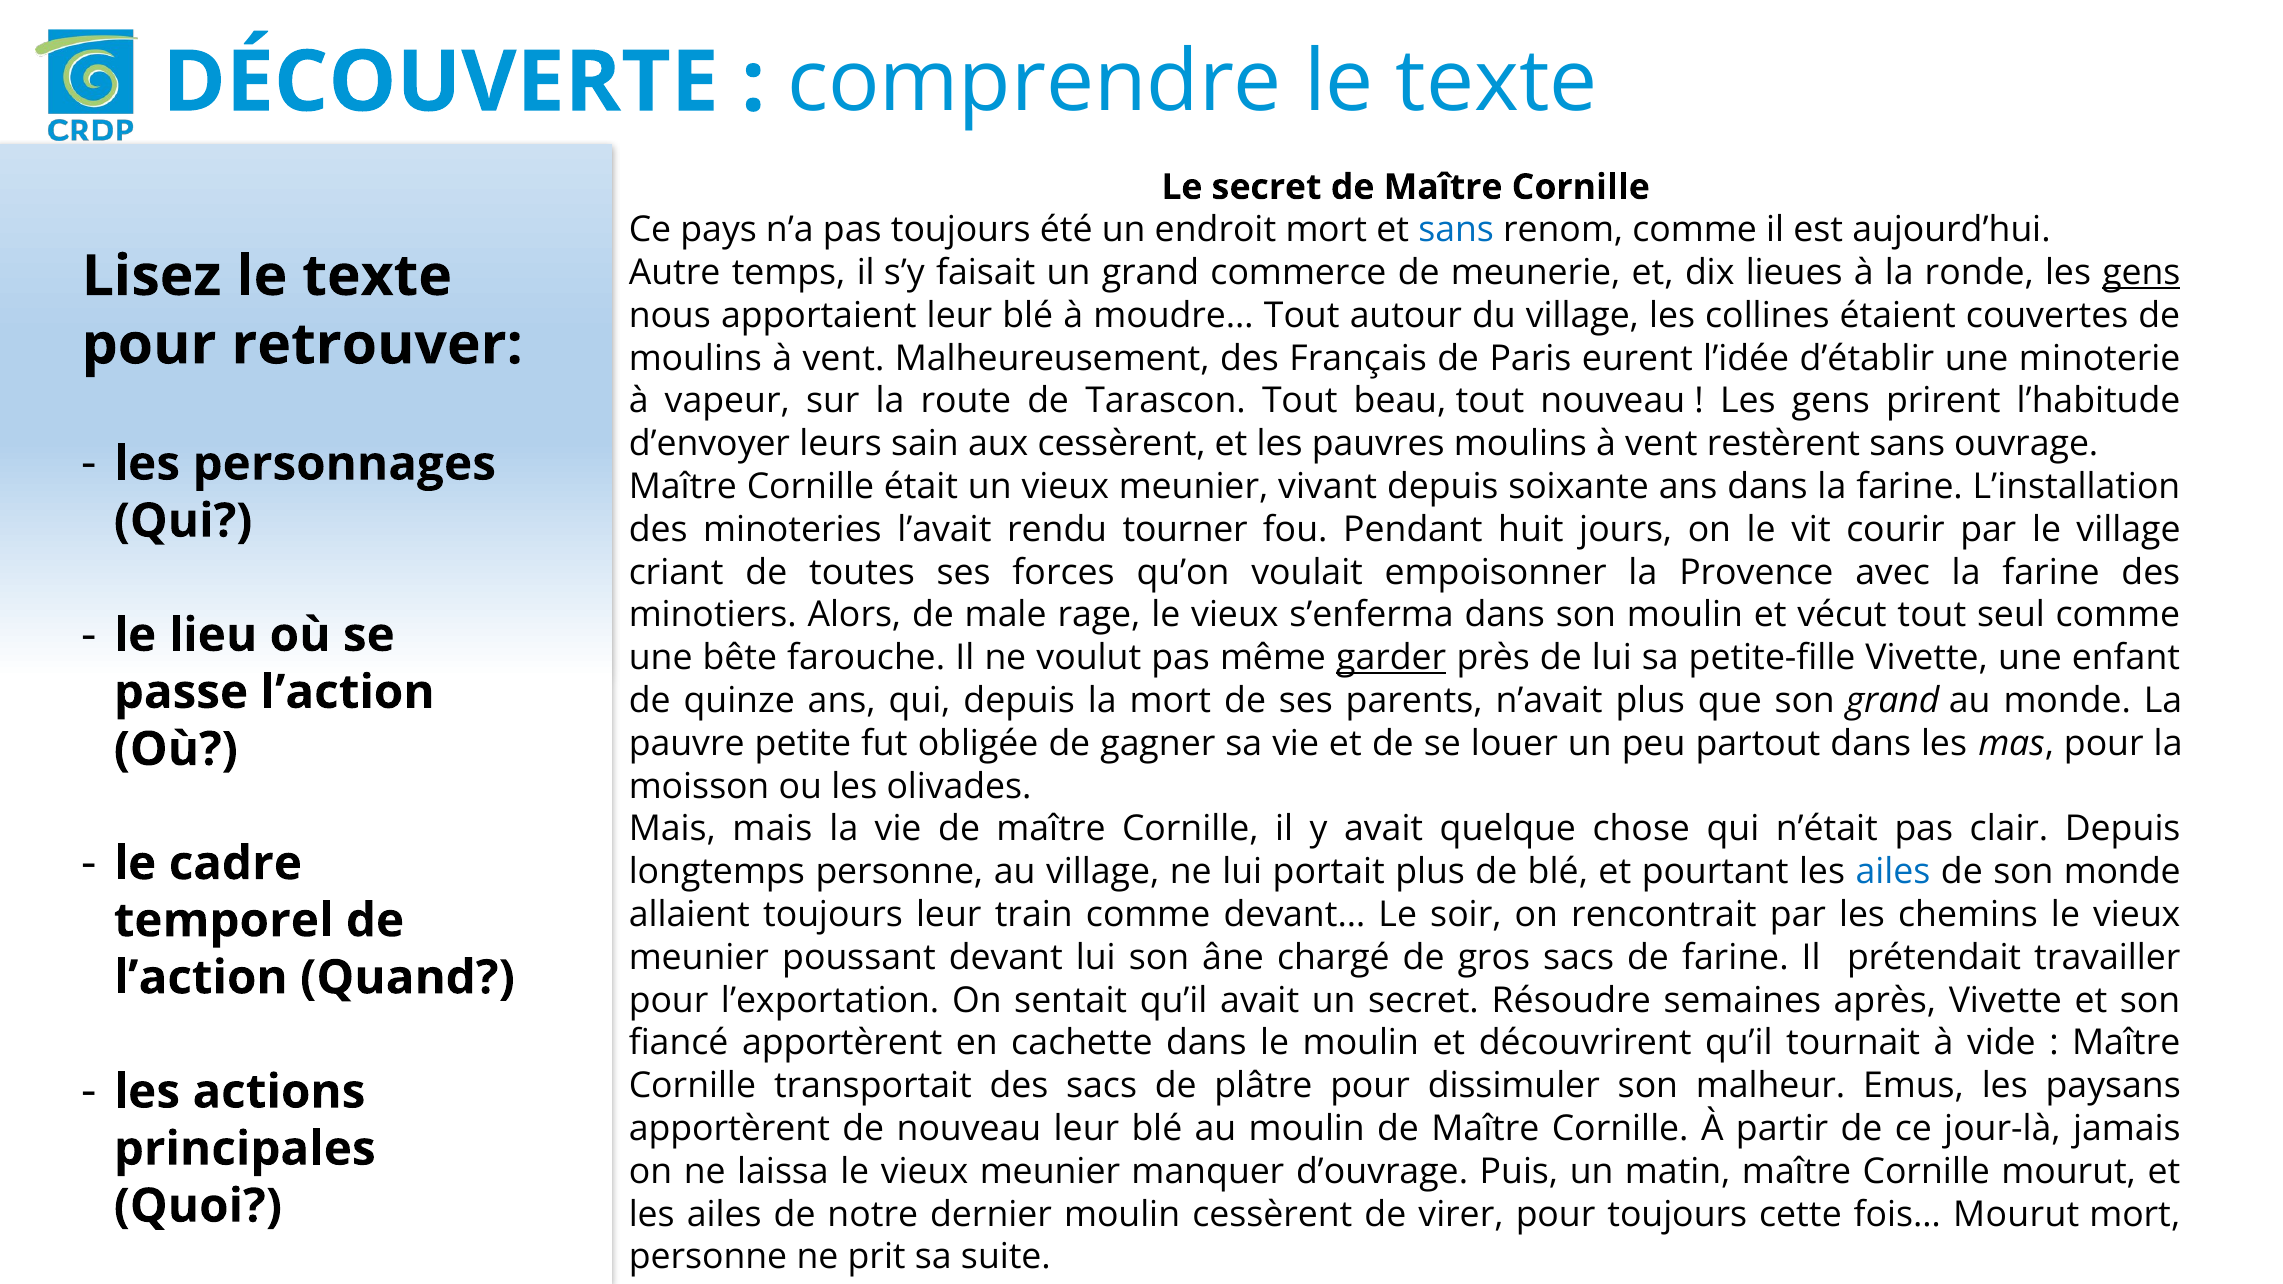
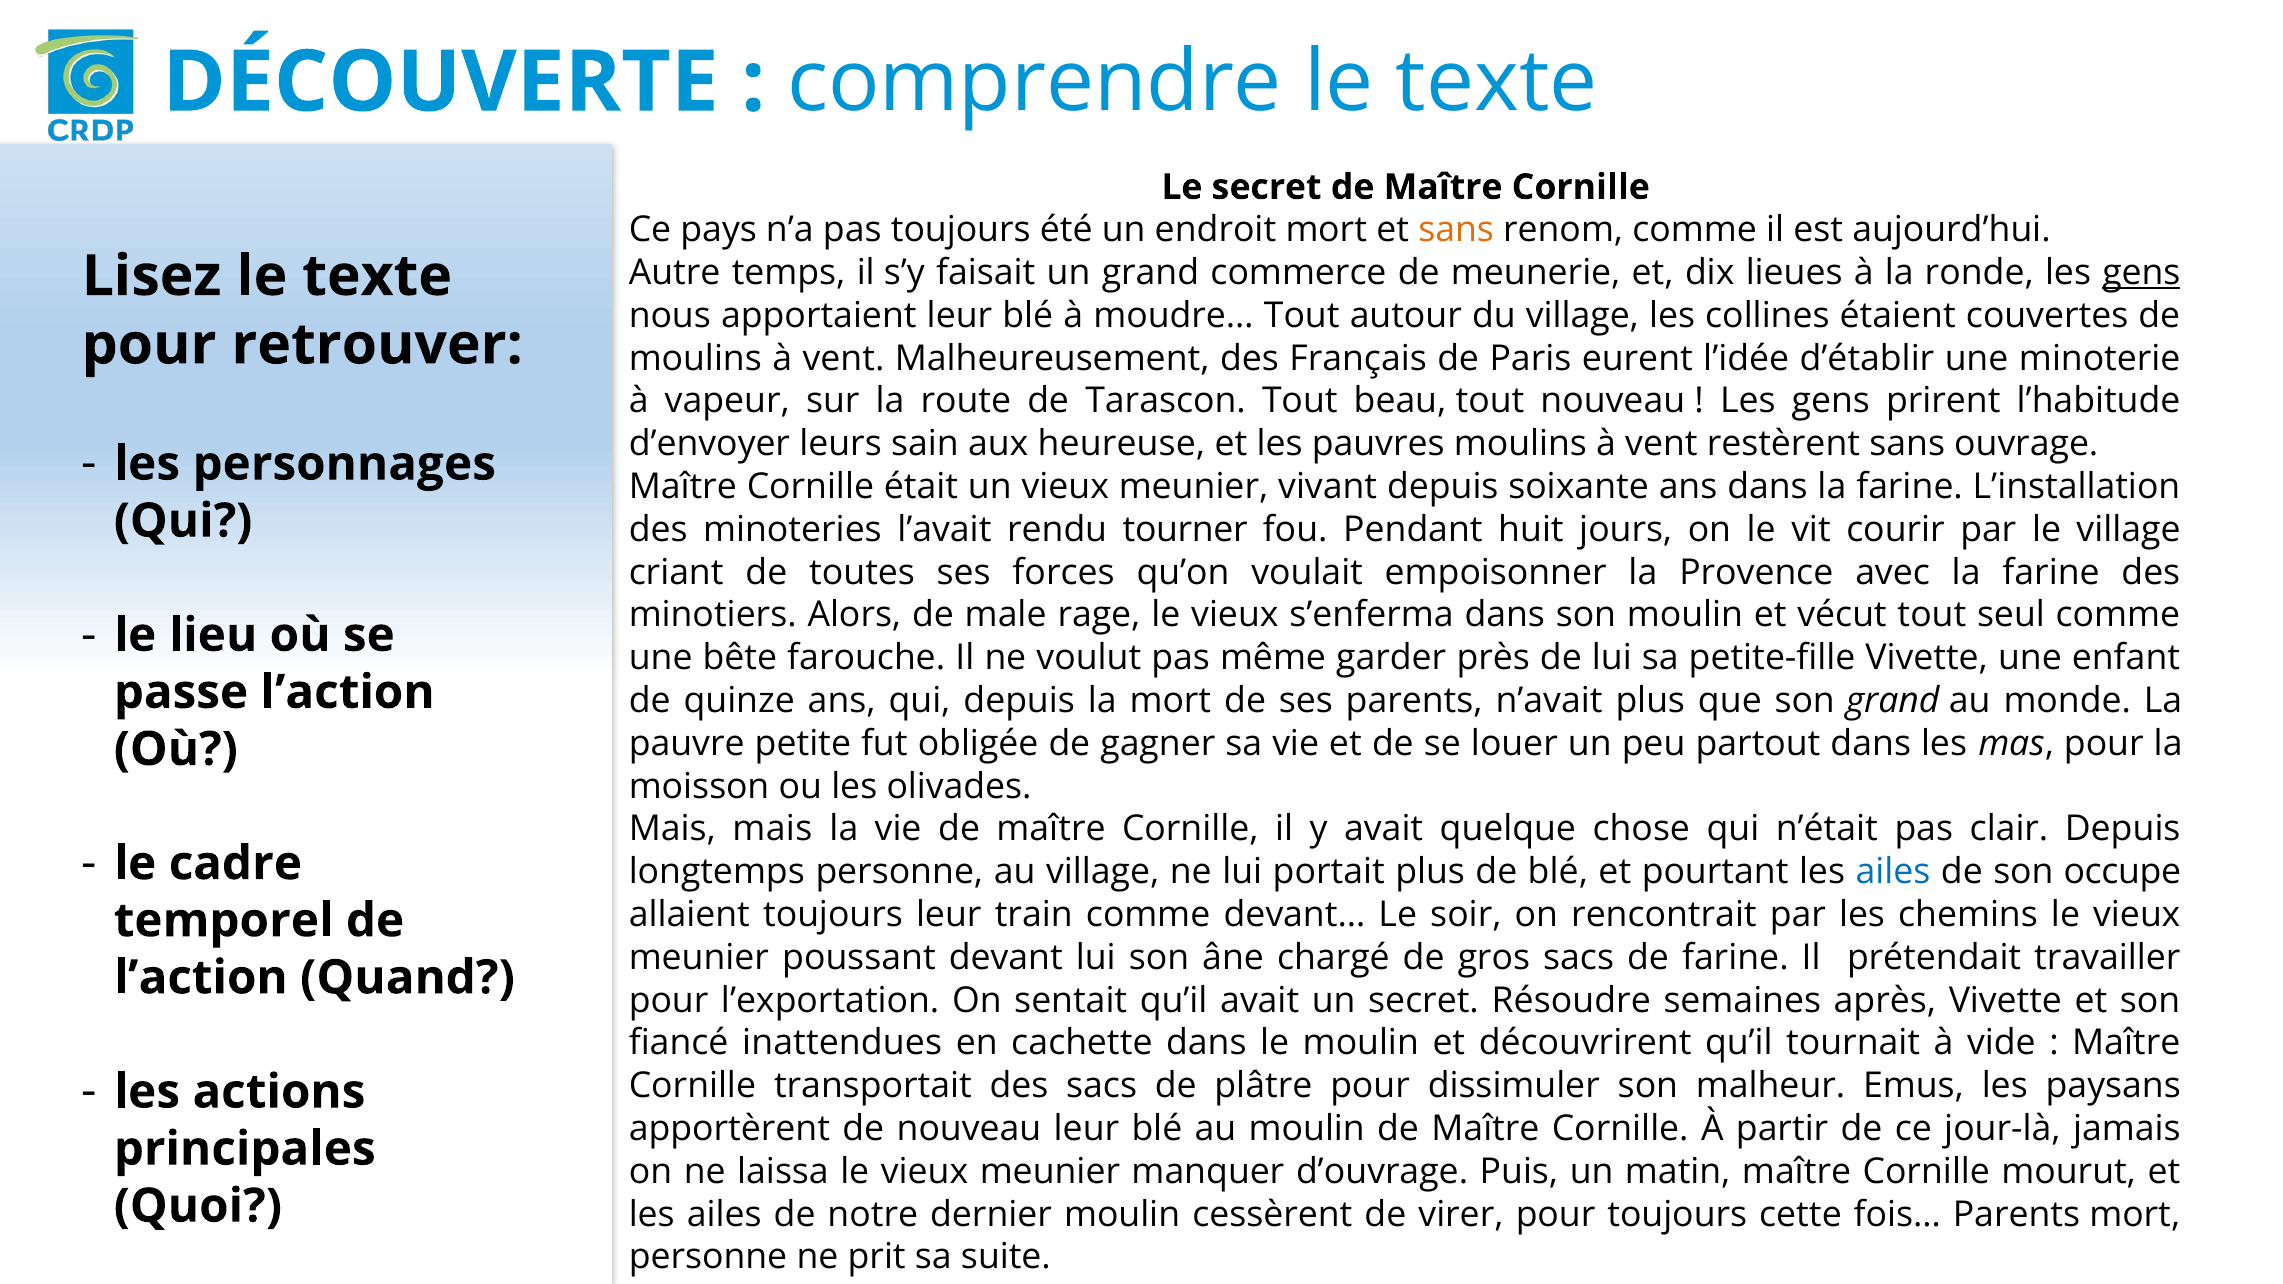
sans at (1456, 230) colour: blue -> orange
aux cessèrent: cessèrent -> heureuse
garder underline: present -> none
son monde: monde -> occupe
fiancé apportèrent: apportèrent -> inattendues
fois… Mourut: Mourut -> Parents
